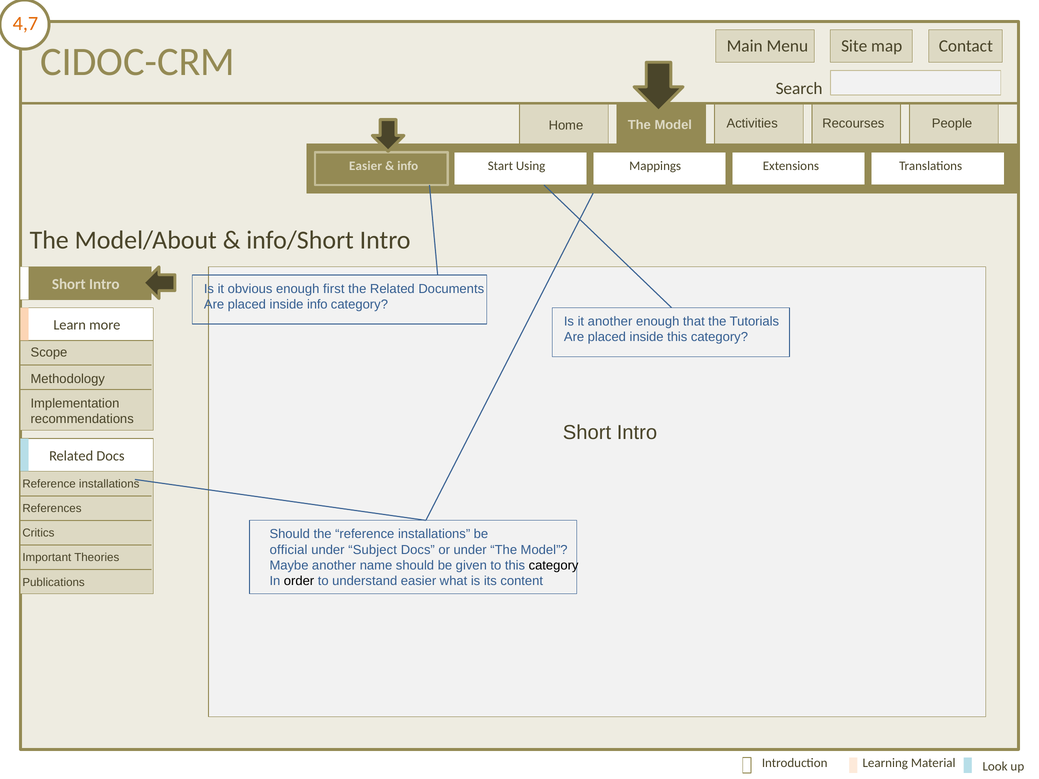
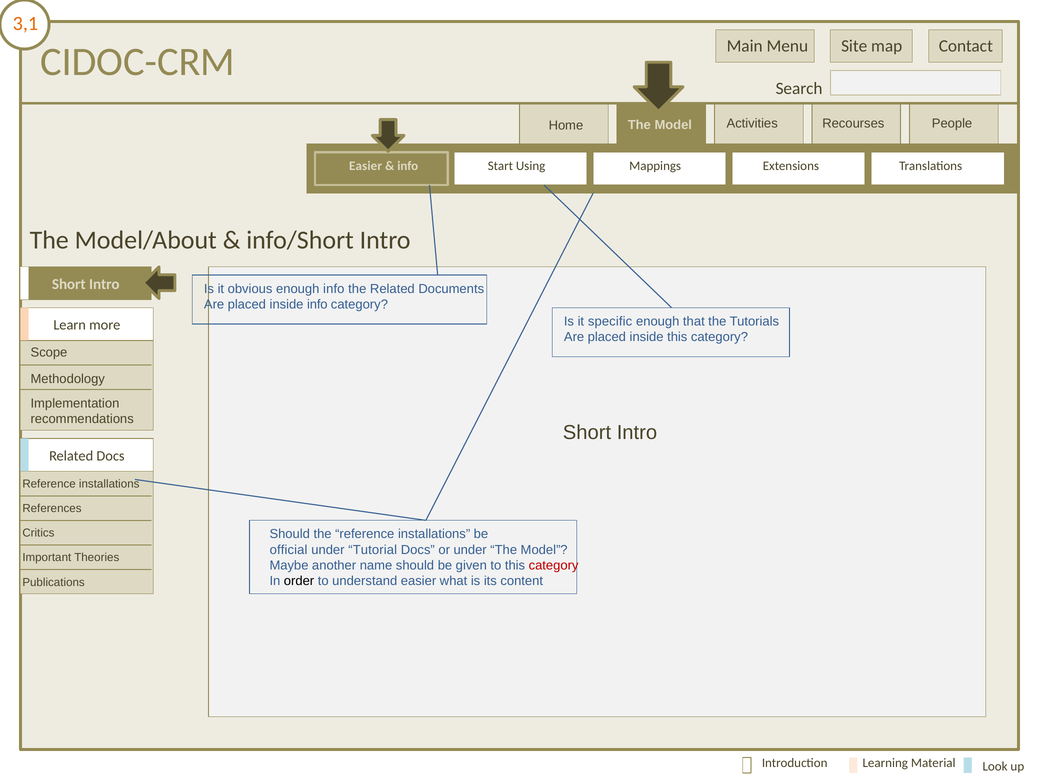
4,7: 4,7 -> 3,1
enough first: first -> info
it another: another -> specific
Subject: Subject -> Tutorial
category at (554, 566) colour: black -> red
